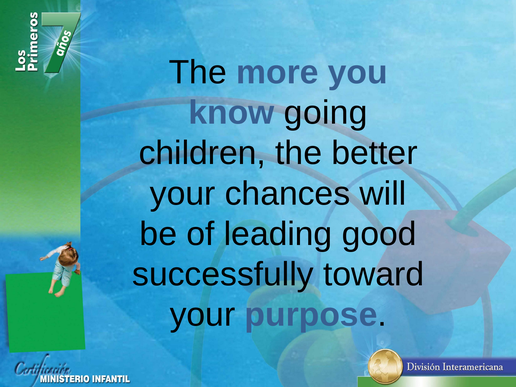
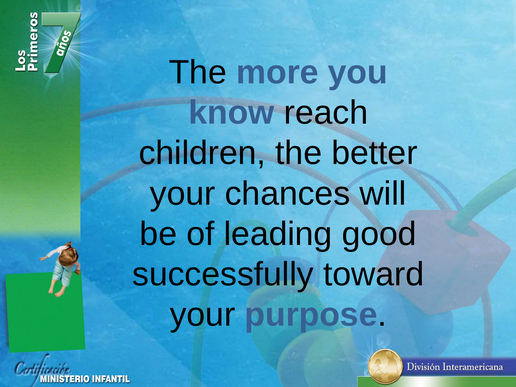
going: going -> reach
